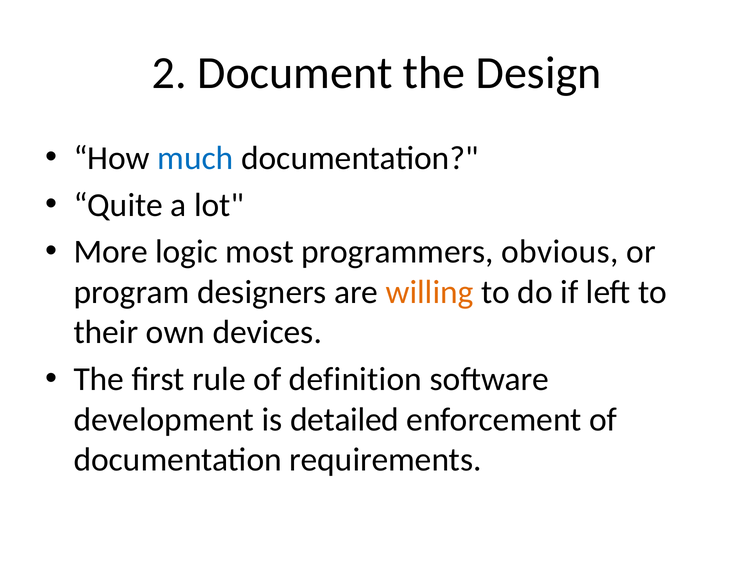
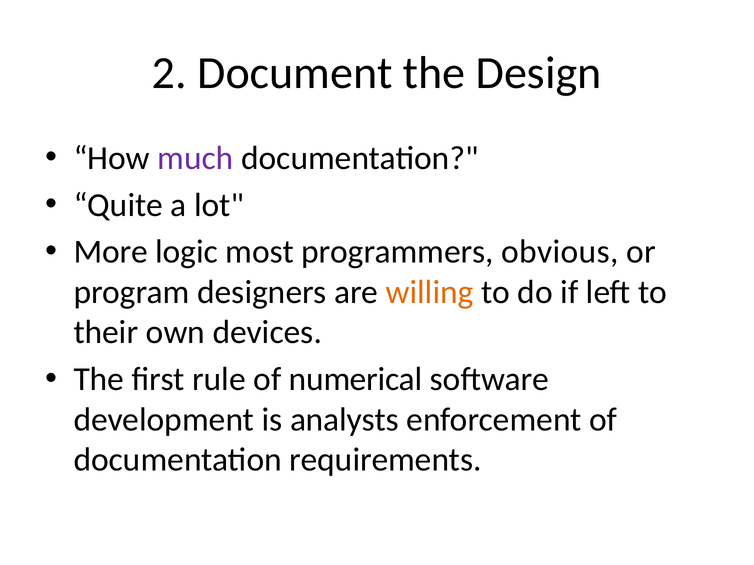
much colour: blue -> purple
definition: definition -> numerical
detailed: detailed -> analysts
